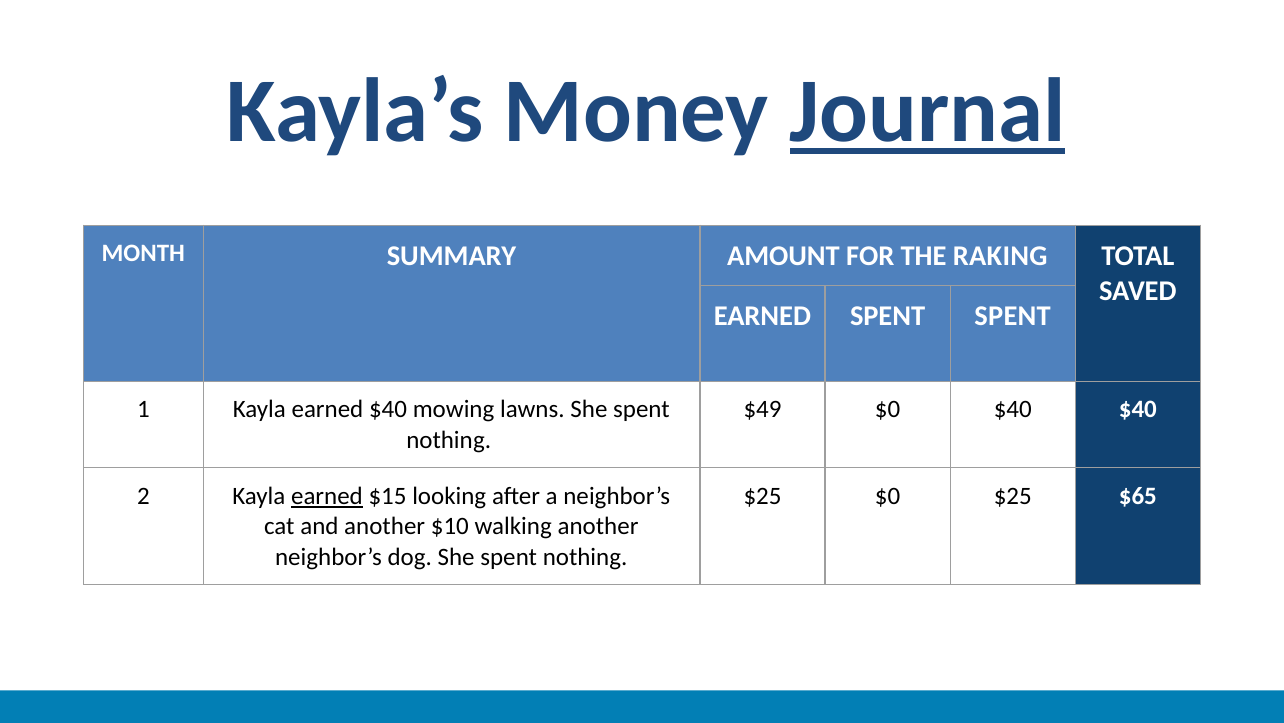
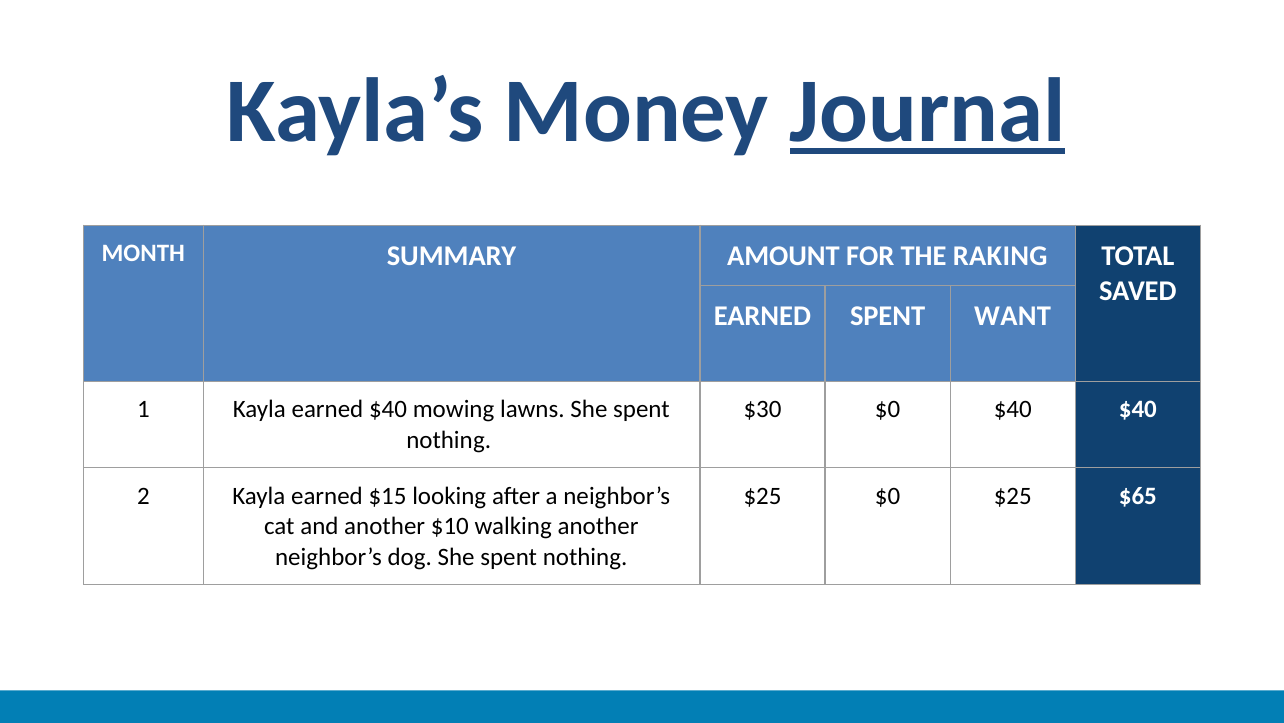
SPENT SPENT: SPENT -> WANT
$49: $49 -> $30
earned at (327, 496) underline: present -> none
